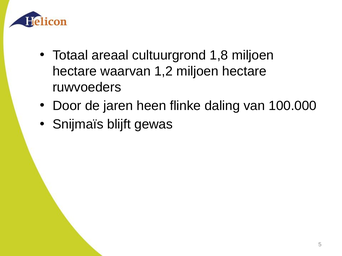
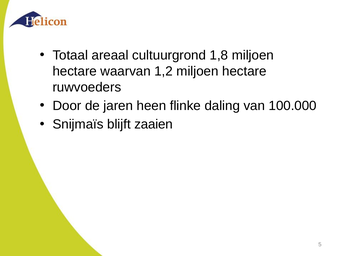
gewas: gewas -> zaaien
